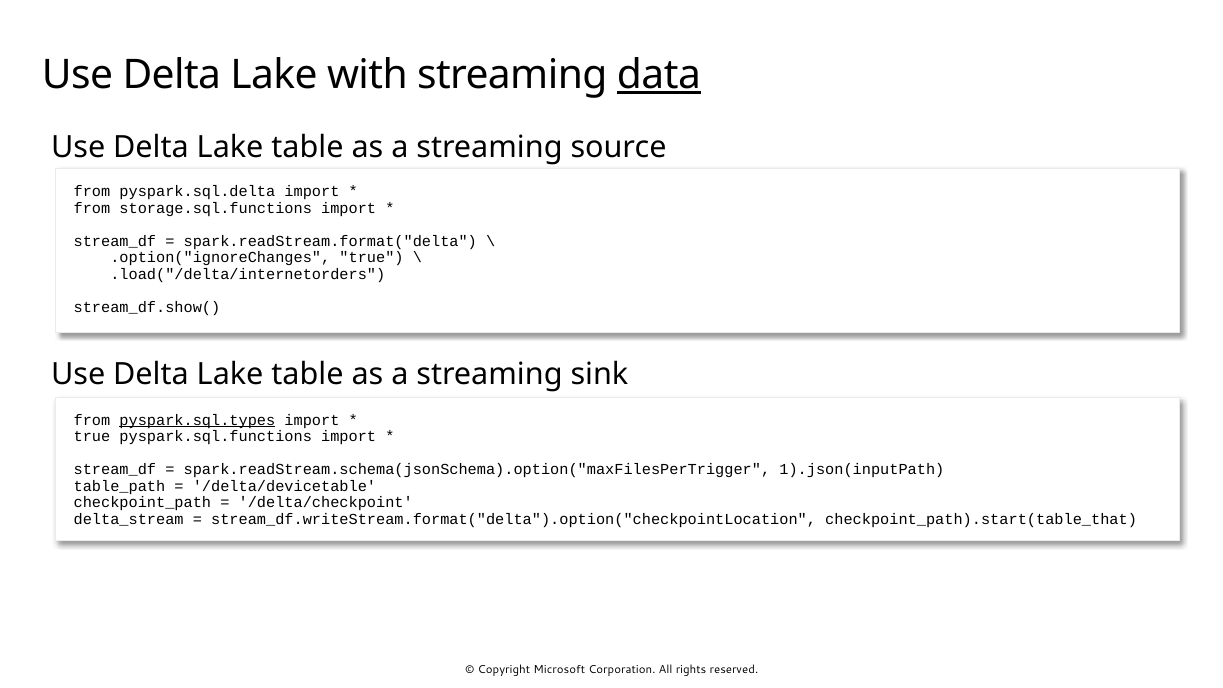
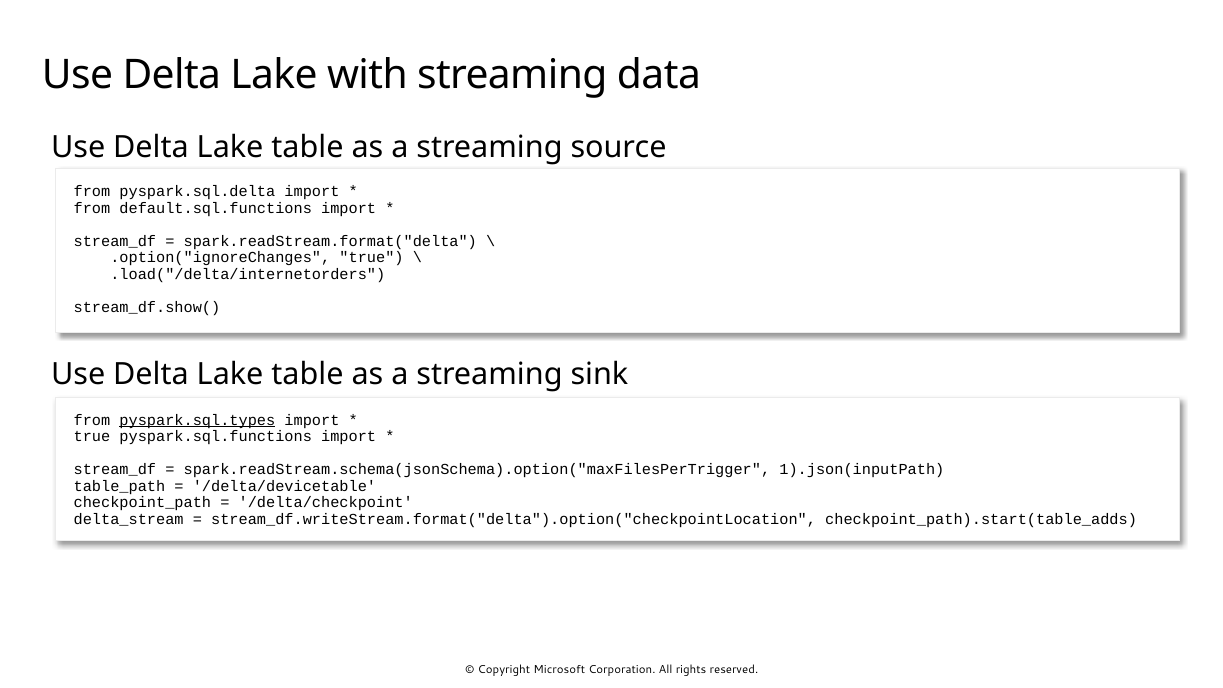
data underline: present -> none
storage.sql.functions: storage.sql.functions -> default.sql.functions
checkpoint_path).start(table_that: checkpoint_path).start(table_that -> checkpoint_path).start(table_adds
